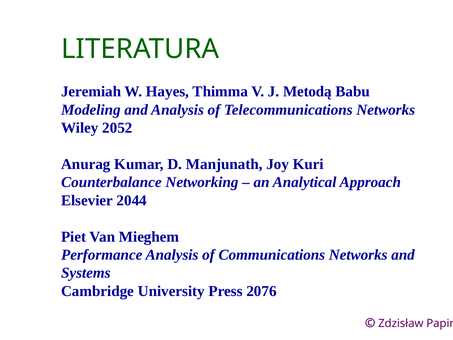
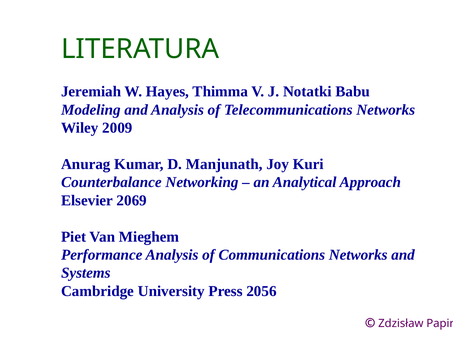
Metodą: Metodą -> Notatki
2052: 2052 -> 2009
2044: 2044 -> 2069
2076: 2076 -> 2056
